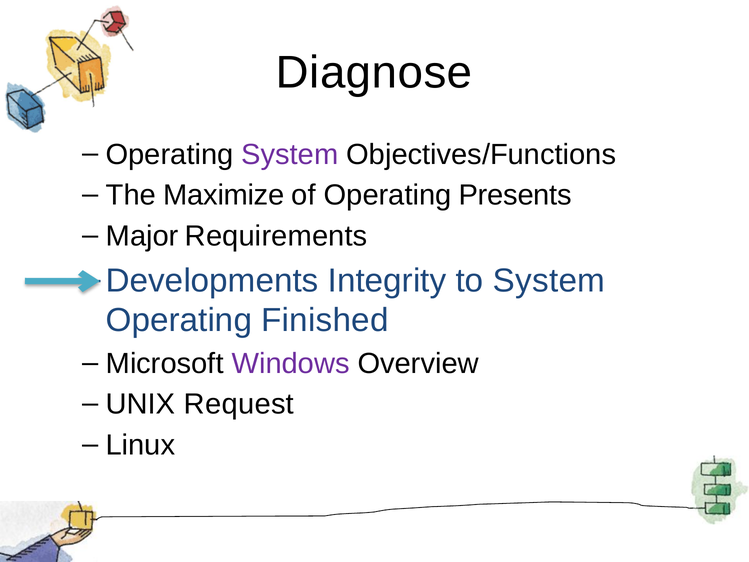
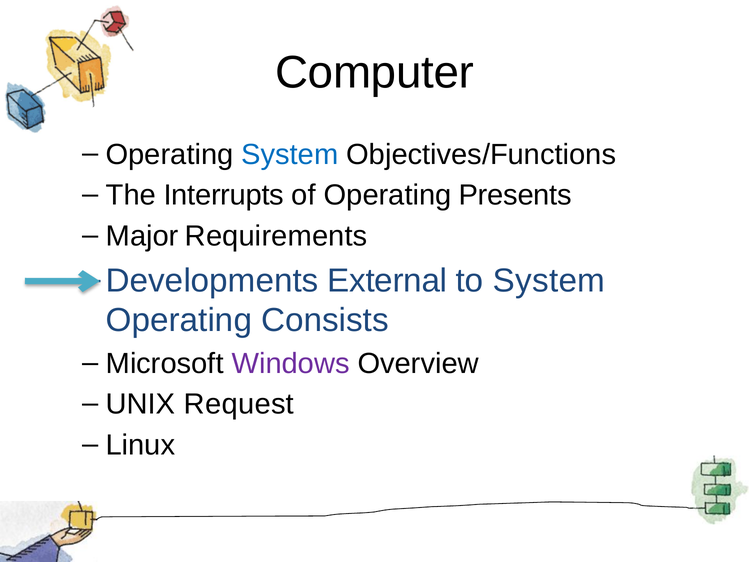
Diagnose: Diagnose -> Computer
System at (290, 154) colour: purple -> blue
Maximize: Maximize -> Interrupts
Integrity: Integrity -> External
Finished: Finished -> Consists
